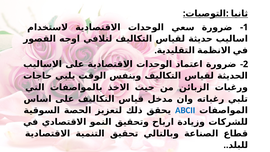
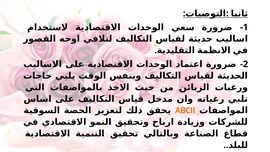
ABCII at (185, 110) colour: blue -> orange
